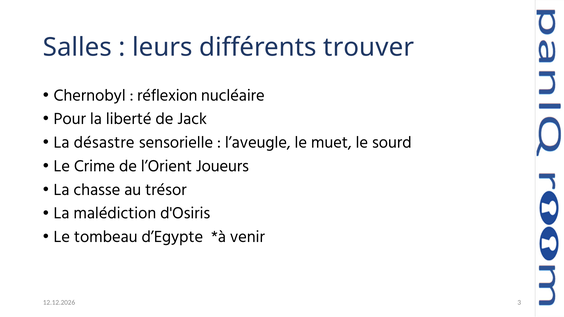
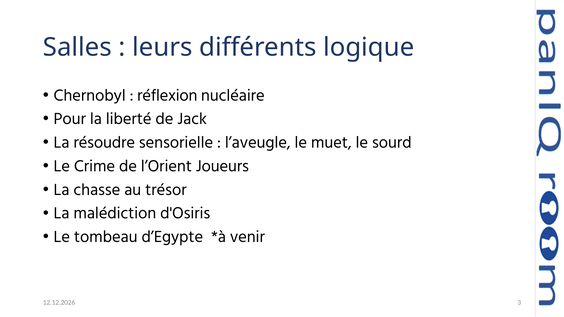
trouver: trouver -> logique
désastre: désastre -> résoudre
